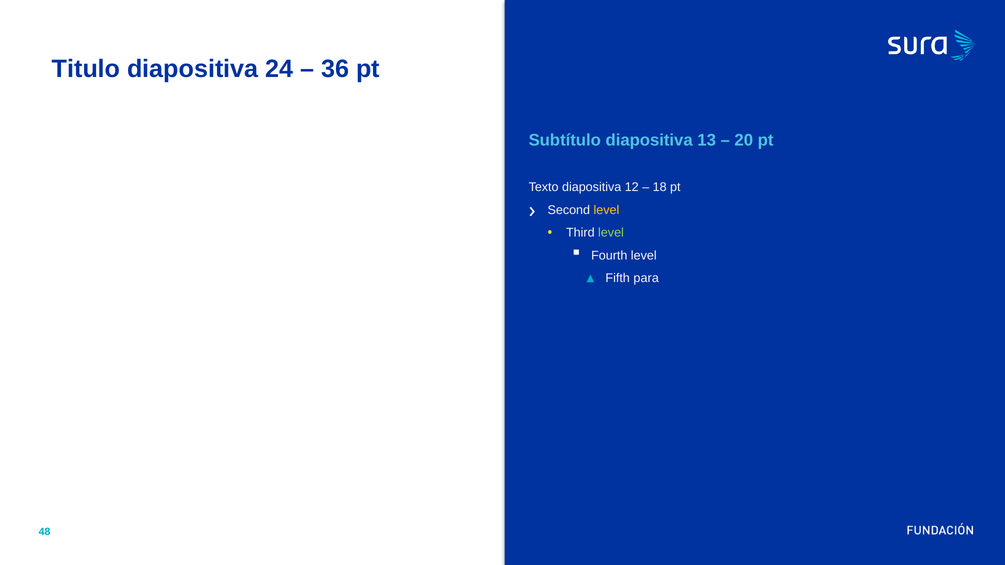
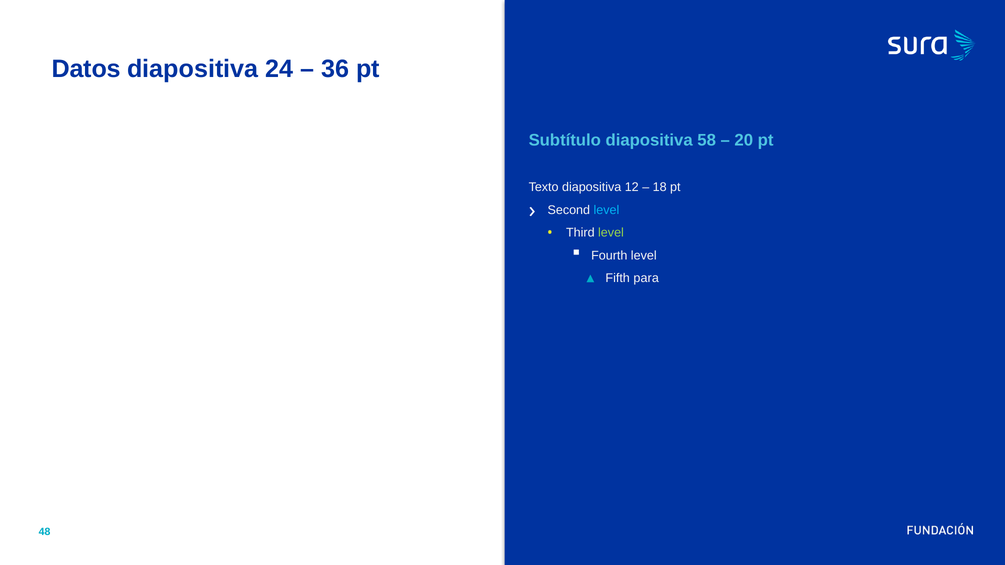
Titulo: Titulo -> Datos
13: 13 -> 58
level at (606, 210) colour: yellow -> light blue
